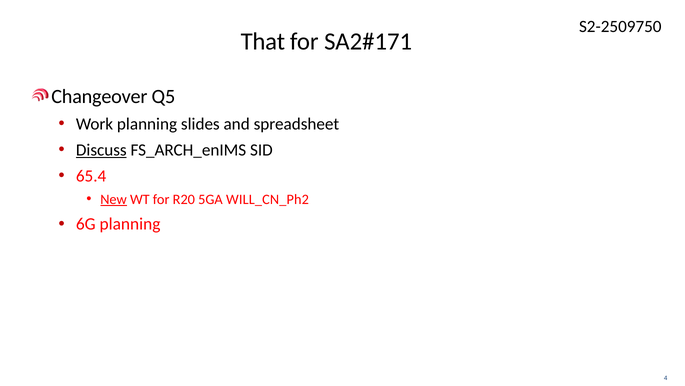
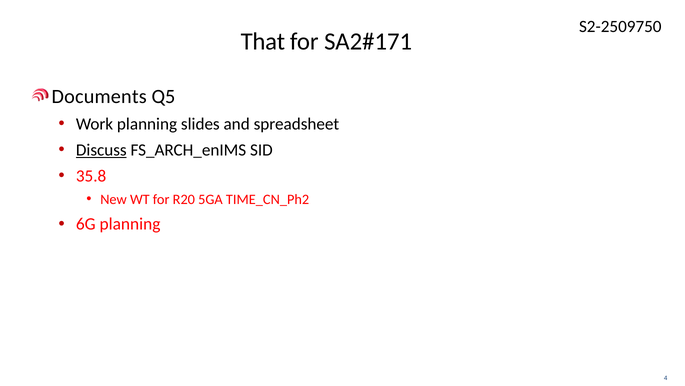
Changeover: Changeover -> Documents
65.4: 65.4 -> 35.8
New underline: present -> none
WILL_CN_Ph2: WILL_CN_Ph2 -> TIME_CN_Ph2
